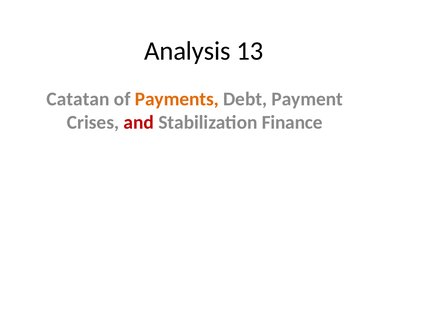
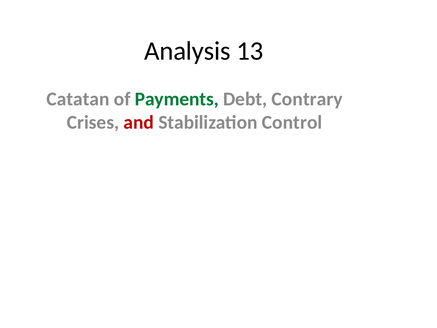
Payments colour: orange -> green
Payment: Payment -> Contrary
Finance: Finance -> Control
